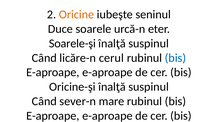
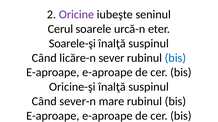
Oricine colour: orange -> purple
Duce: Duce -> Cerul
cerul: cerul -> sever
